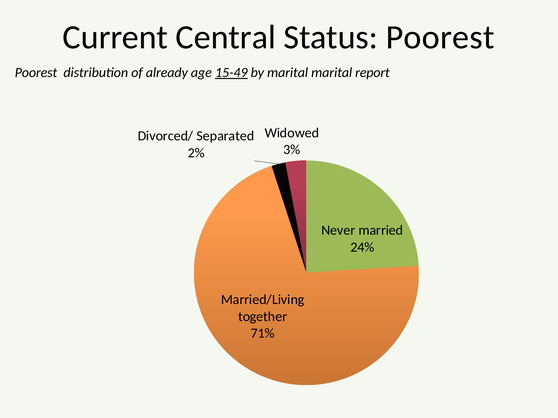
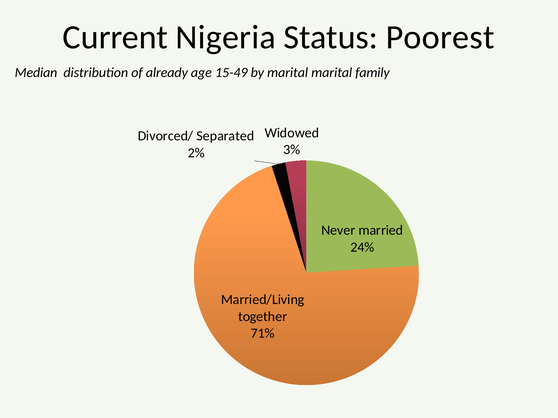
Central: Central -> Nigeria
Poorest at (36, 73): Poorest -> Median
15-49 underline: present -> none
report: report -> family
